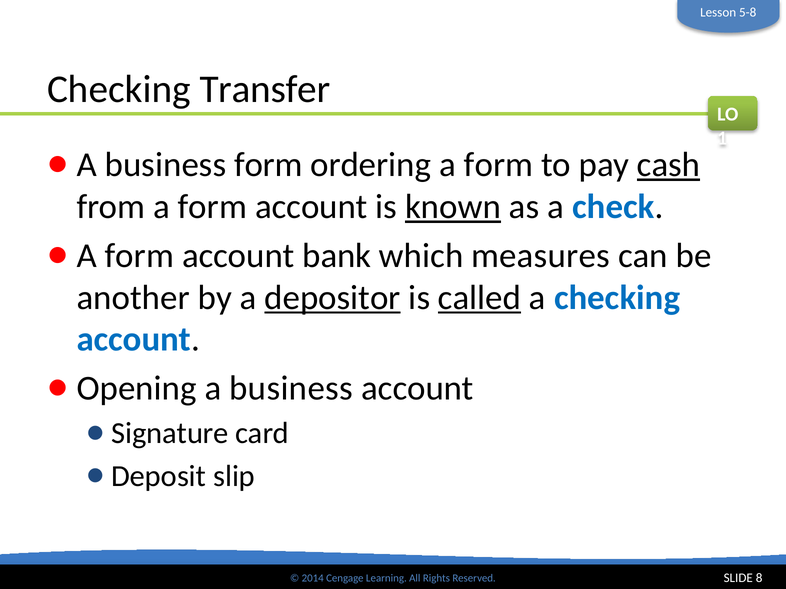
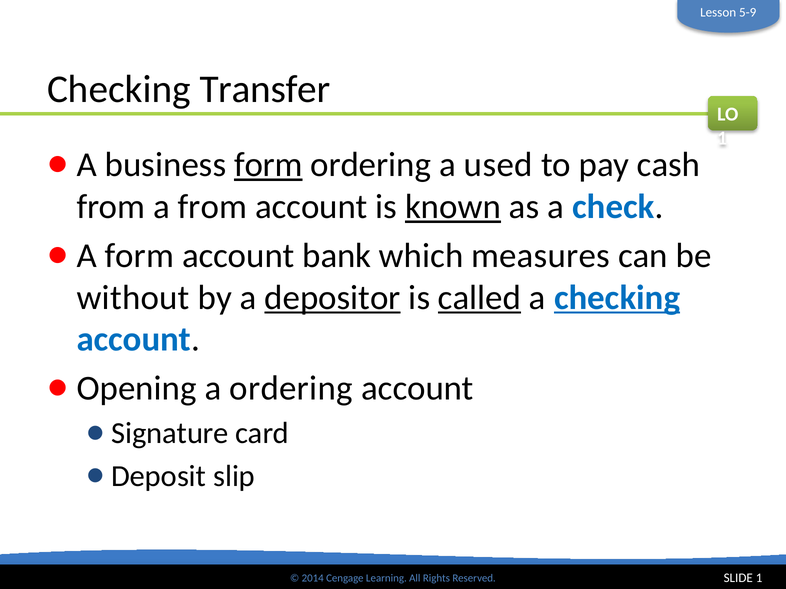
5-8: 5-8 -> 5-9
form at (268, 165) underline: none -> present
ordering a form: form -> used
cash underline: present -> none
from a form: form -> from
another: another -> without
checking at (617, 298) underline: none -> present
a business: business -> ordering
SLIDE 8: 8 -> 1
